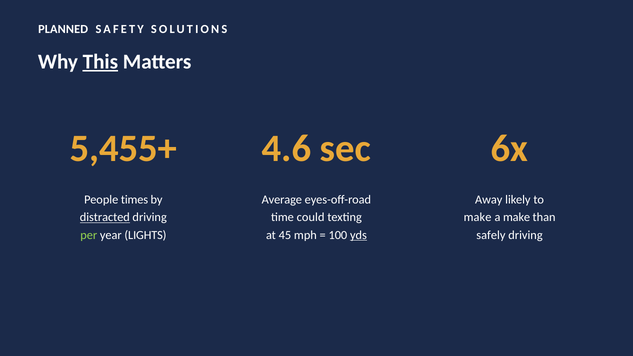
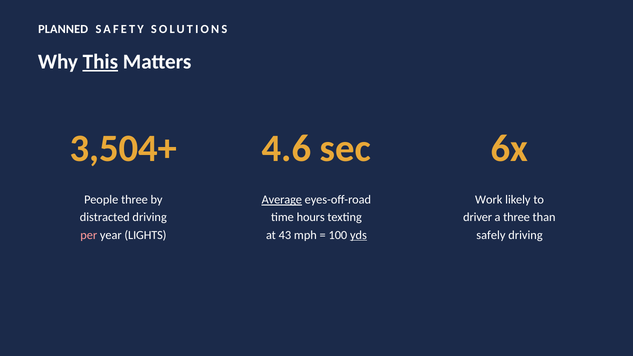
5,455+: 5,455+ -> 3,504+
People times: times -> three
Average underline: none -> present
Away: Away -> Work
distracted underline: present -> none
could: could -> hours
make at (478, 217): make -> driver
a make: make -> three
per colour: light green -> pink
45: 45 -> 43
